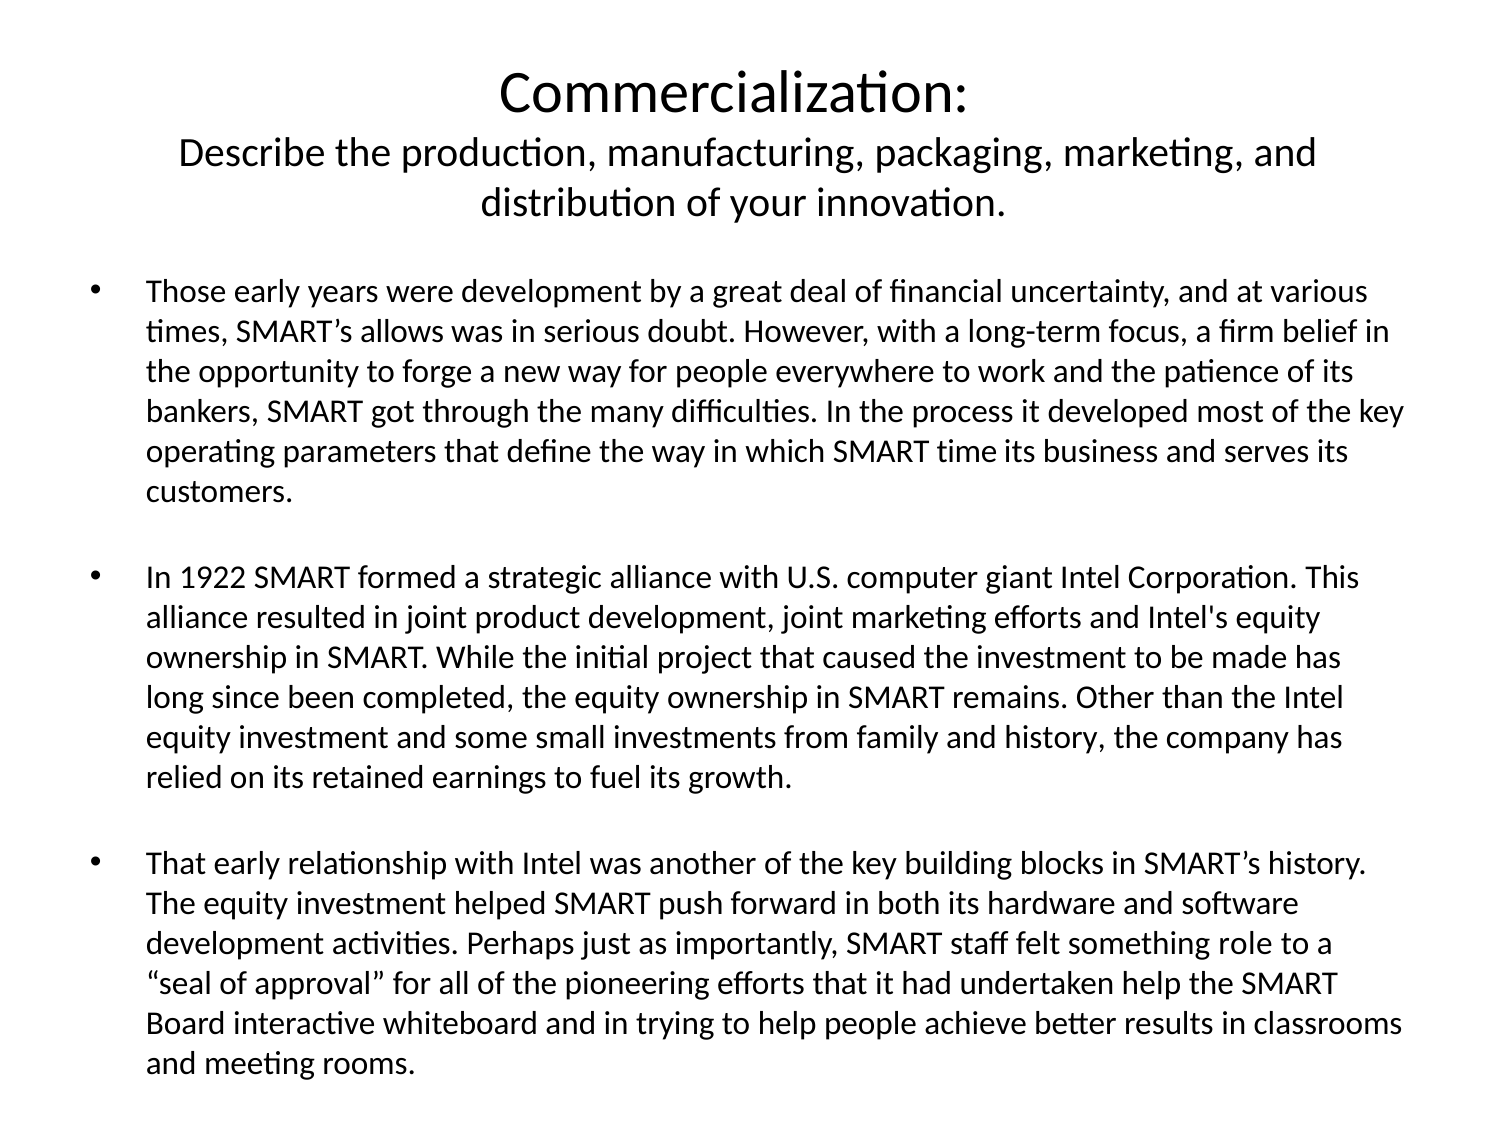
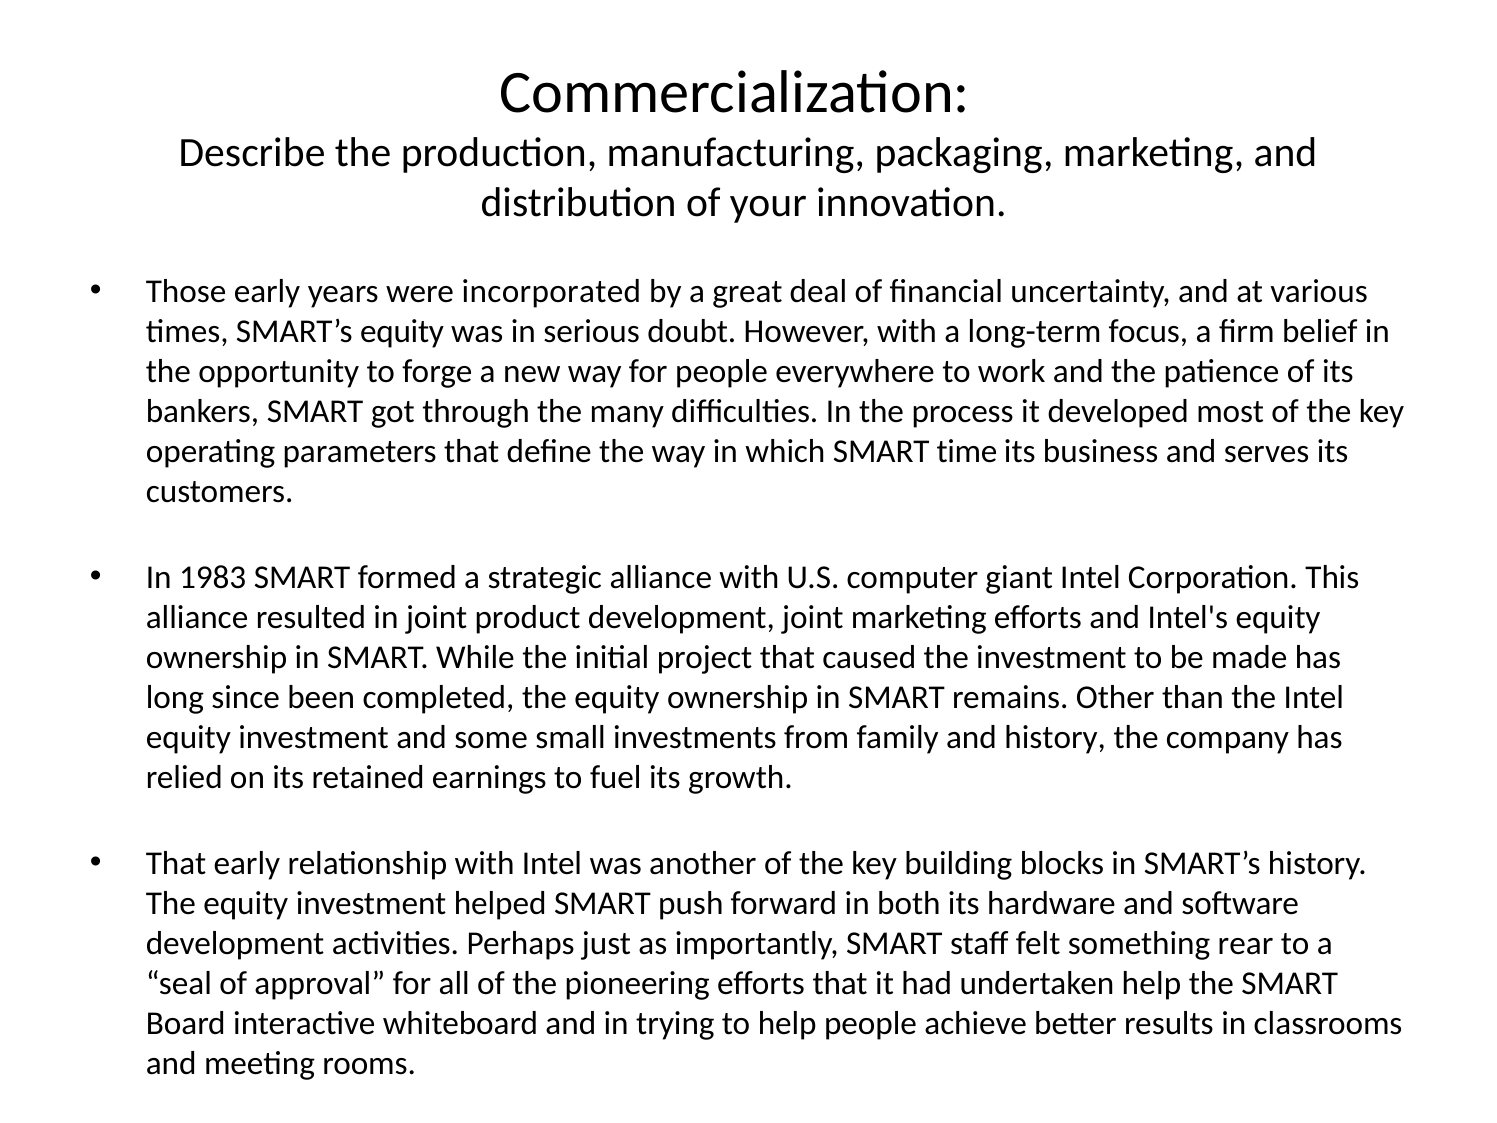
were development: development -> incorporated
SMART’s allows: allows -> equity
1922: 1922 -> 1983
role: role -> rear
